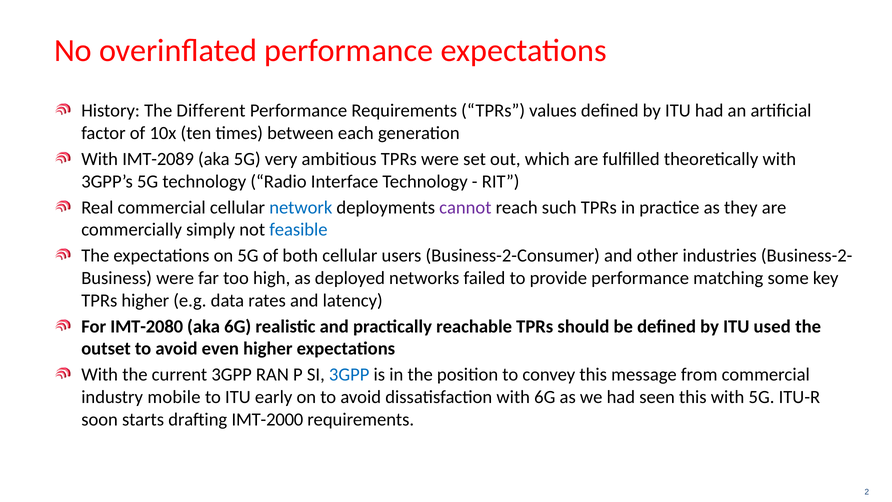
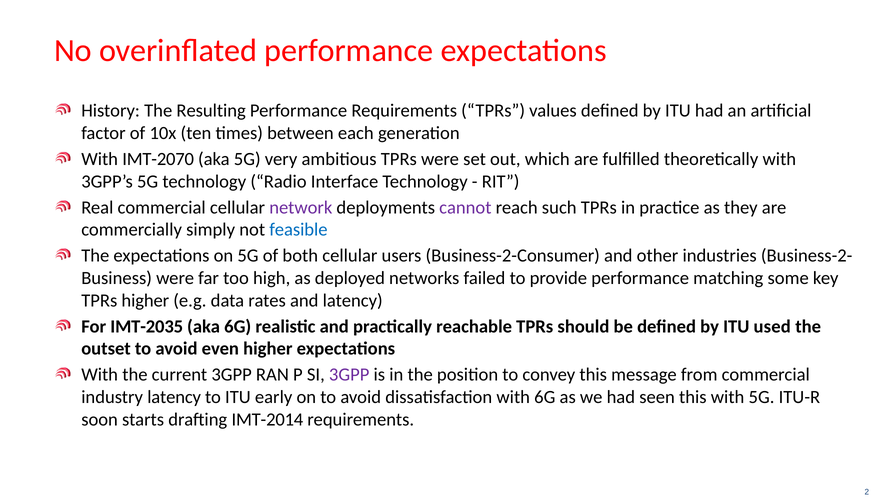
Different: Different -> Resulting
IMT-2089: IMT-2089 -> IMT-2070
network colour: blue -> purple
IMT-2080: IMT-2080 -> IMT-2035
3GPP at (349, 375) colour: blue -> purple
industry mobile: mobile -> latency
IMT-2000: IMT-2000 -> IMT-2014
